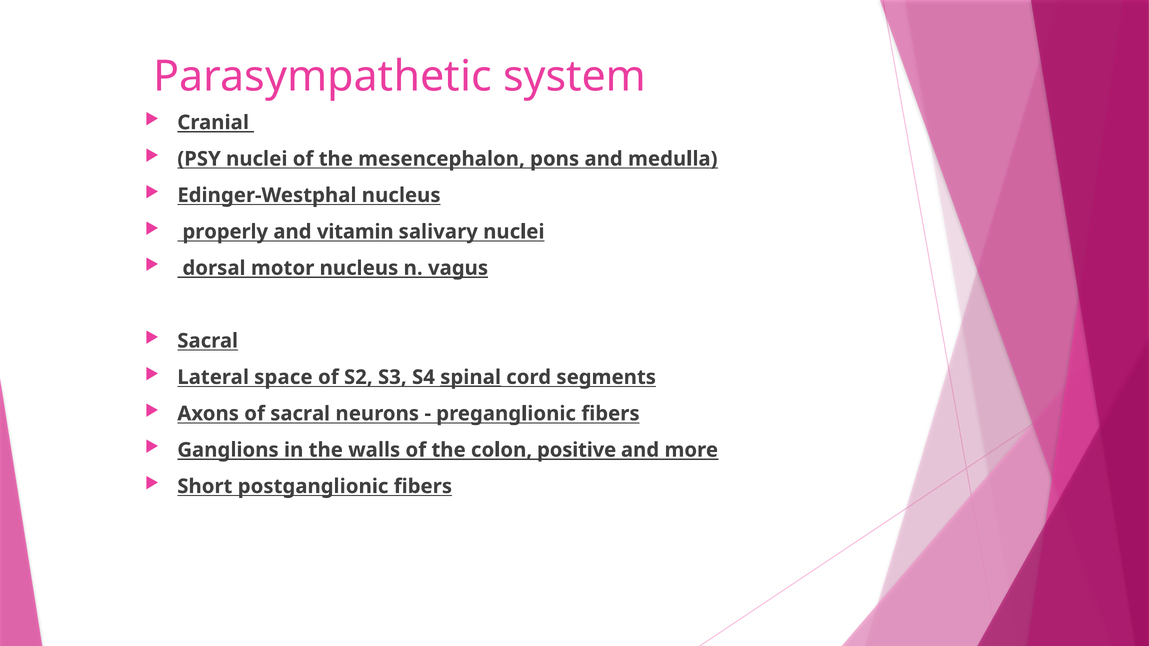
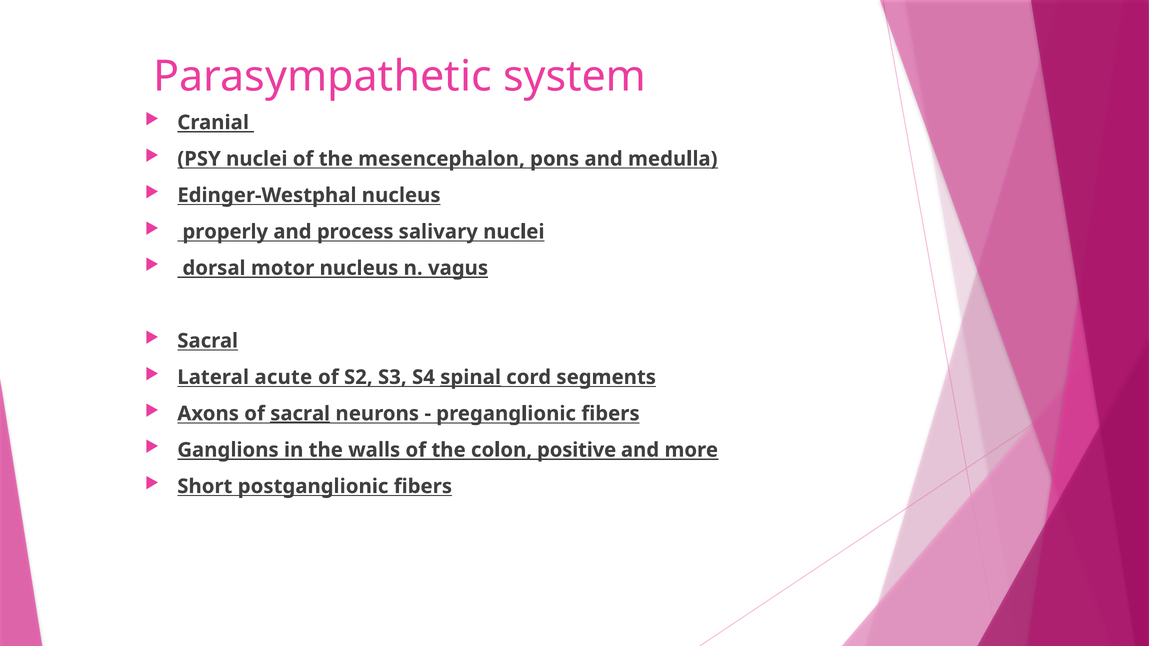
vitamin: vitamin -> process
space: space -> acute
sacral at (300, 414) underline: none -> present
